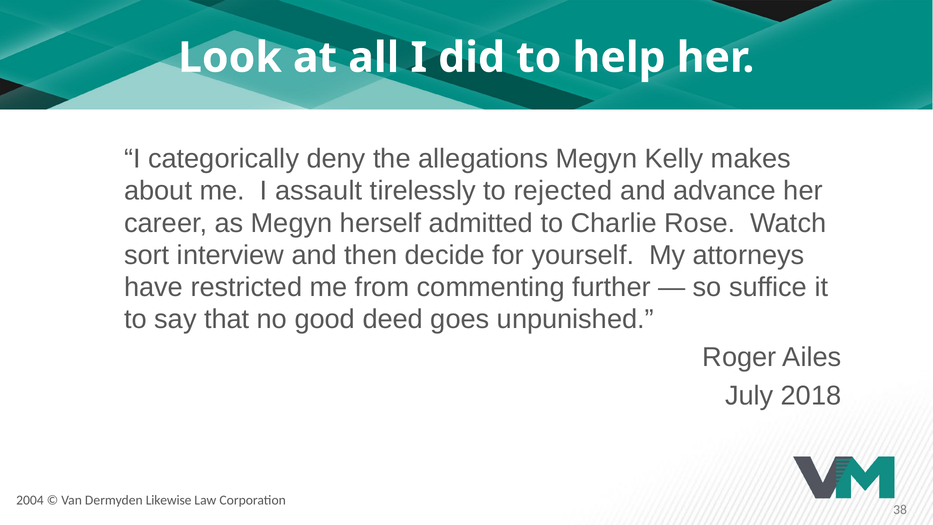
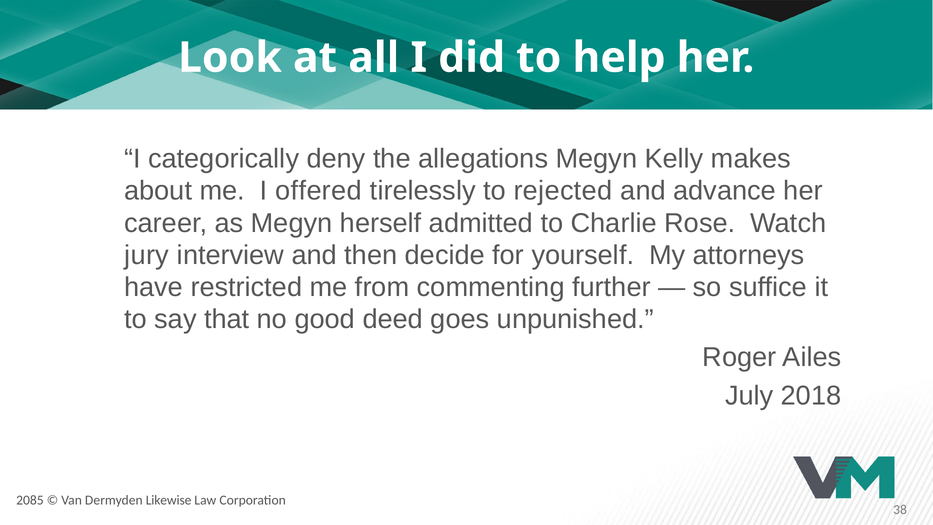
assault: assault -> offered
sort: sort -> jury
2004: 2004 -> 2085
